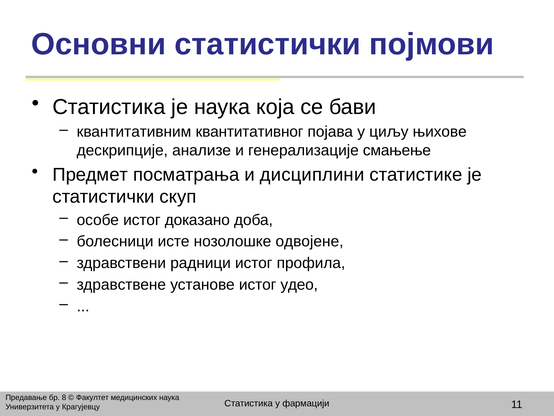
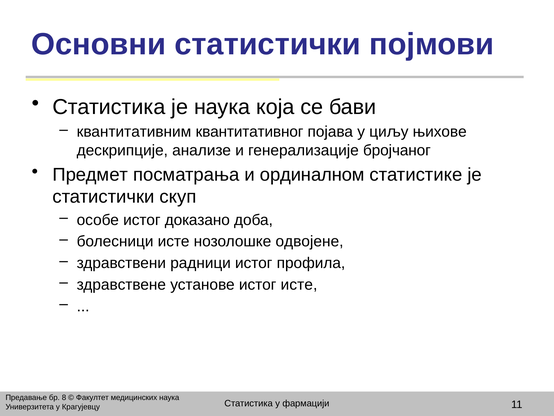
смањење: смањење -> бројчаног
дисциплини: дисциплини -> ординалном
истог удео: удео -> исте
